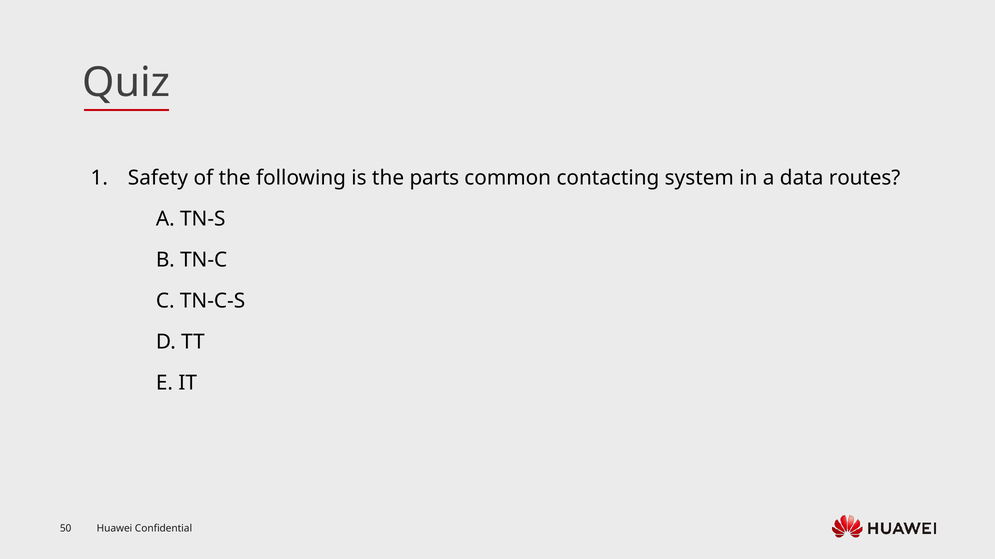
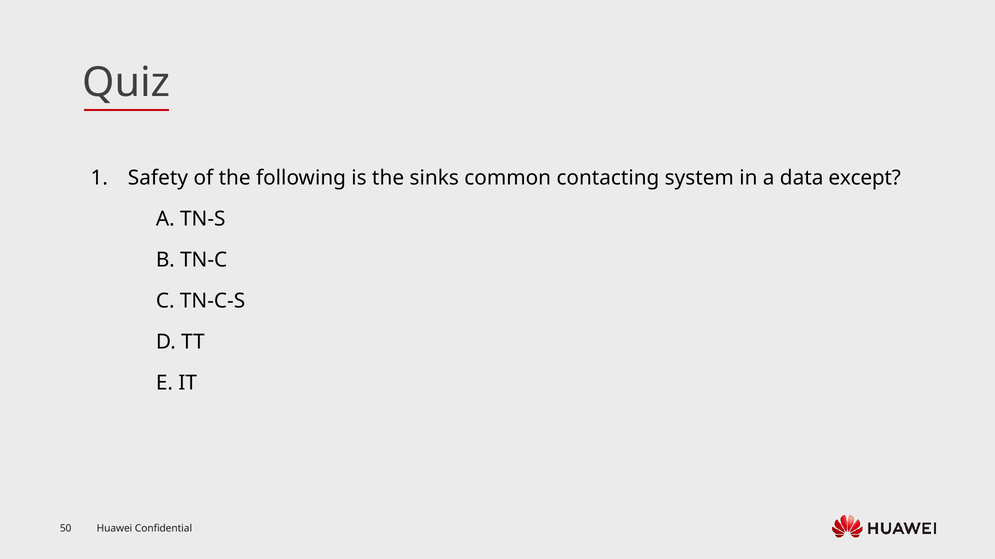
parts: parts -> sinks
routes: routes -> except
